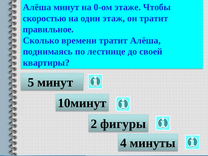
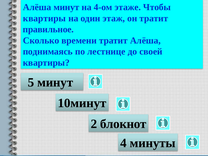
0-ом: 0-ом -> 4-ом
скоростью at (44, 18): скоростью -> квартиры
фигуры: фигуры -> блокнот
